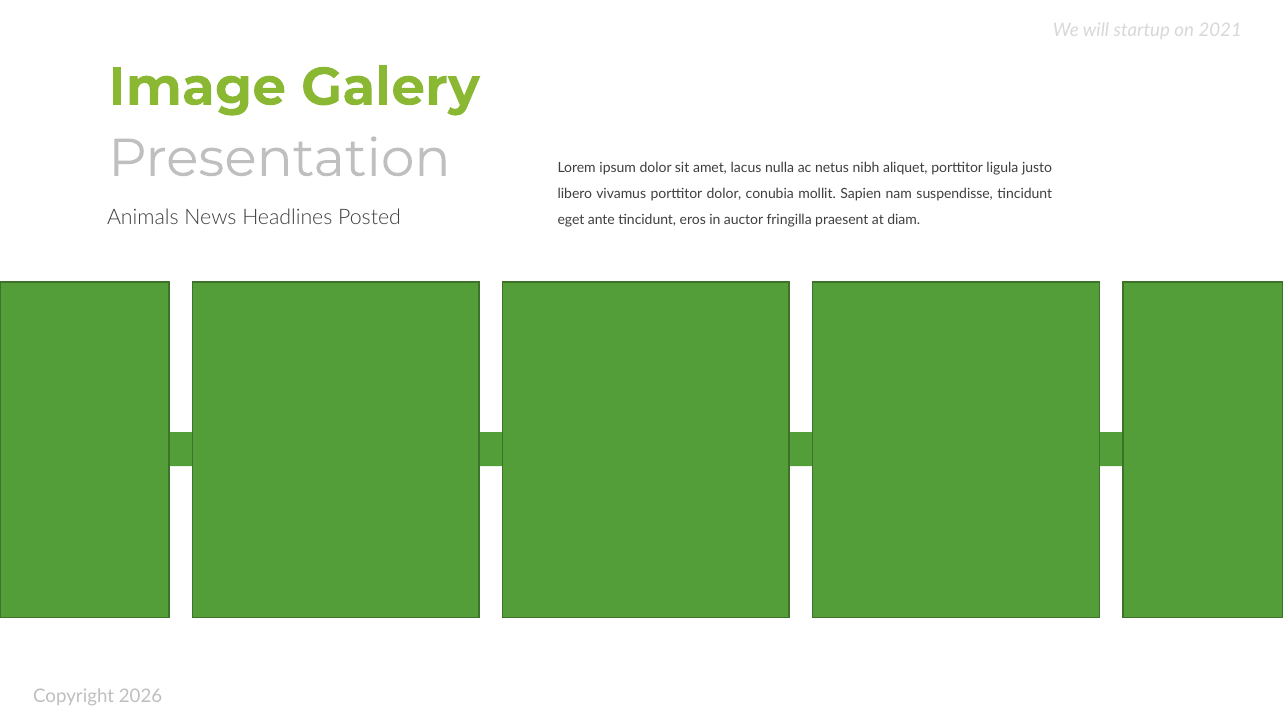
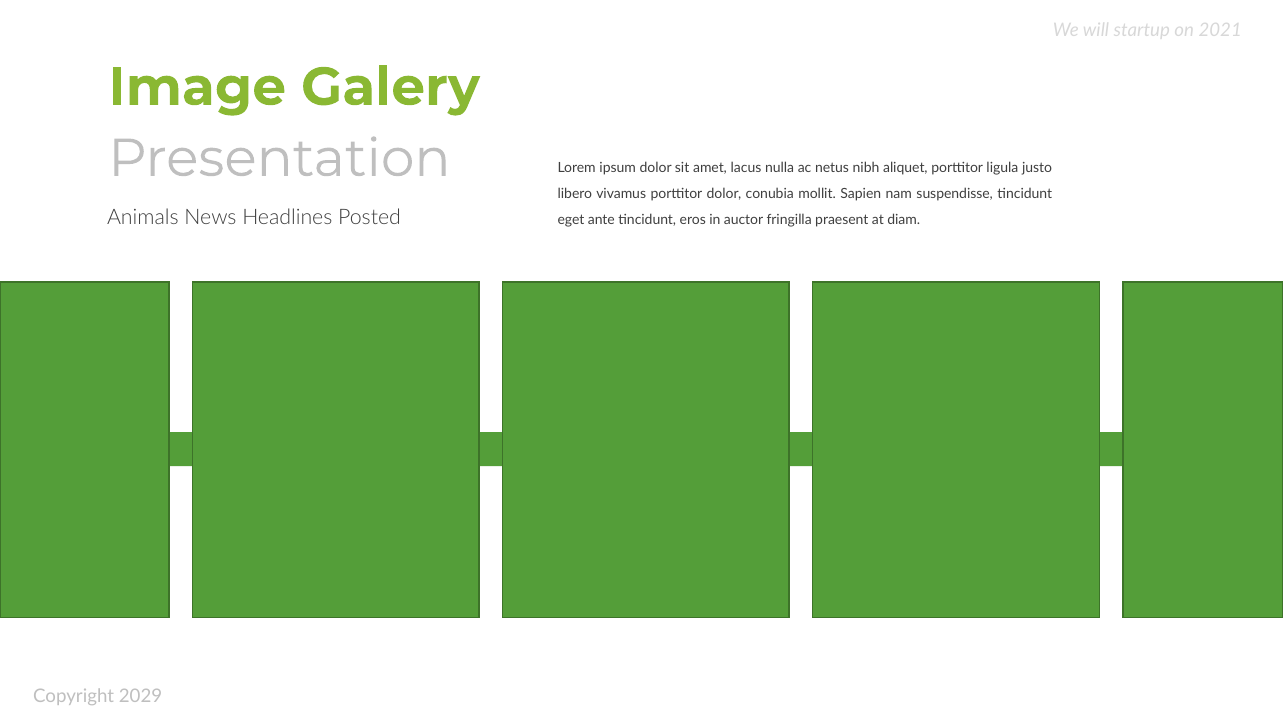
2026: 2026 -> 2029
